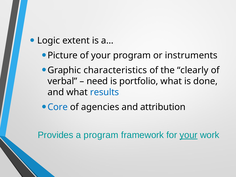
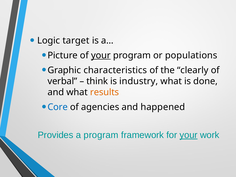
extent: extent -> target
your at (101, 55) underline: none -> present
instruments: instruments -> populations
need: need -> think
portfolio: portfolio -> industry
results colour: blue -> orange
attribution: attribution -> happened
